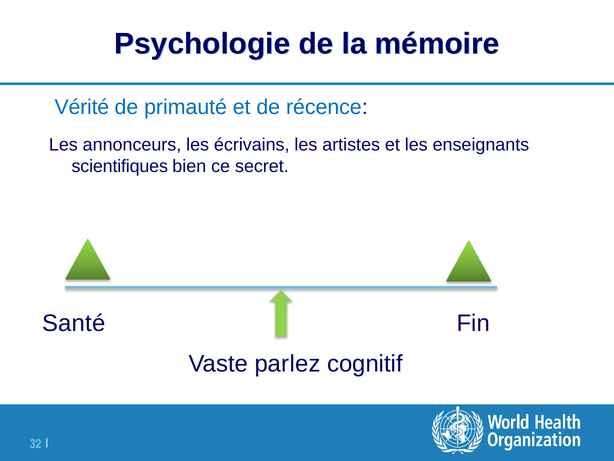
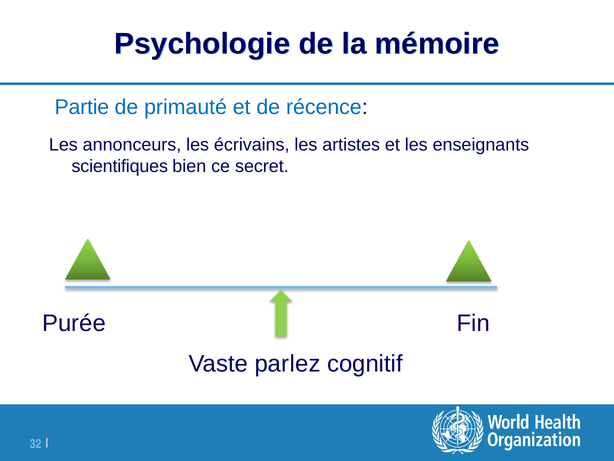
Vérité: Vérité -> Partie
Santé: Santé -> Purée
